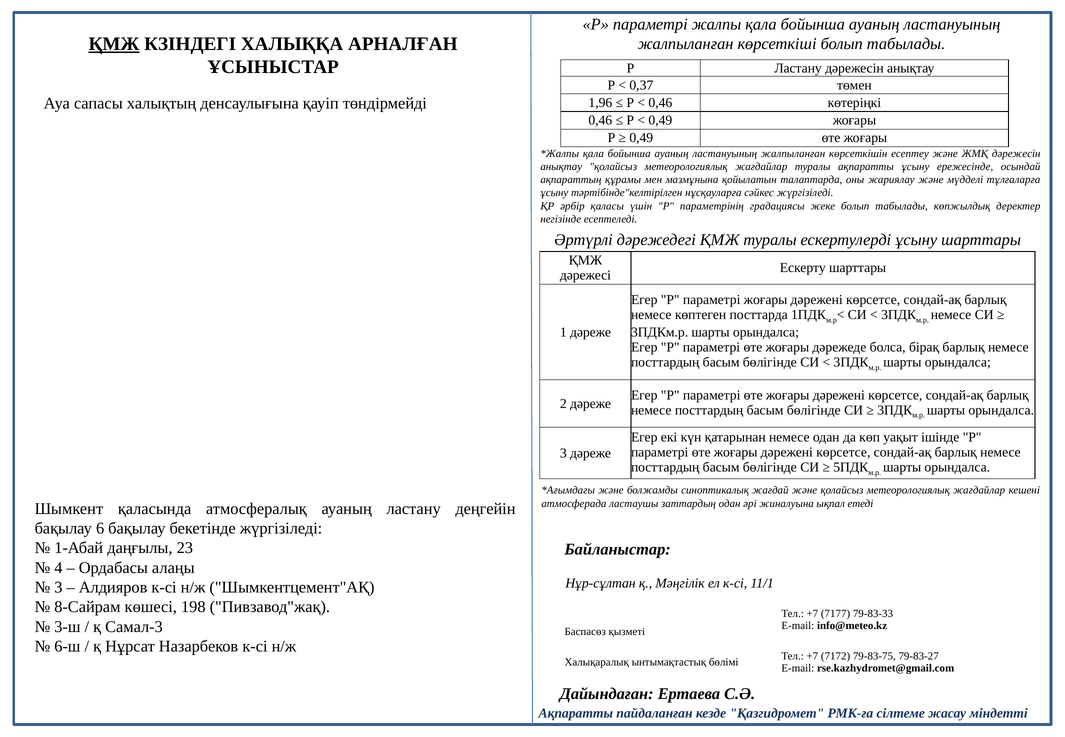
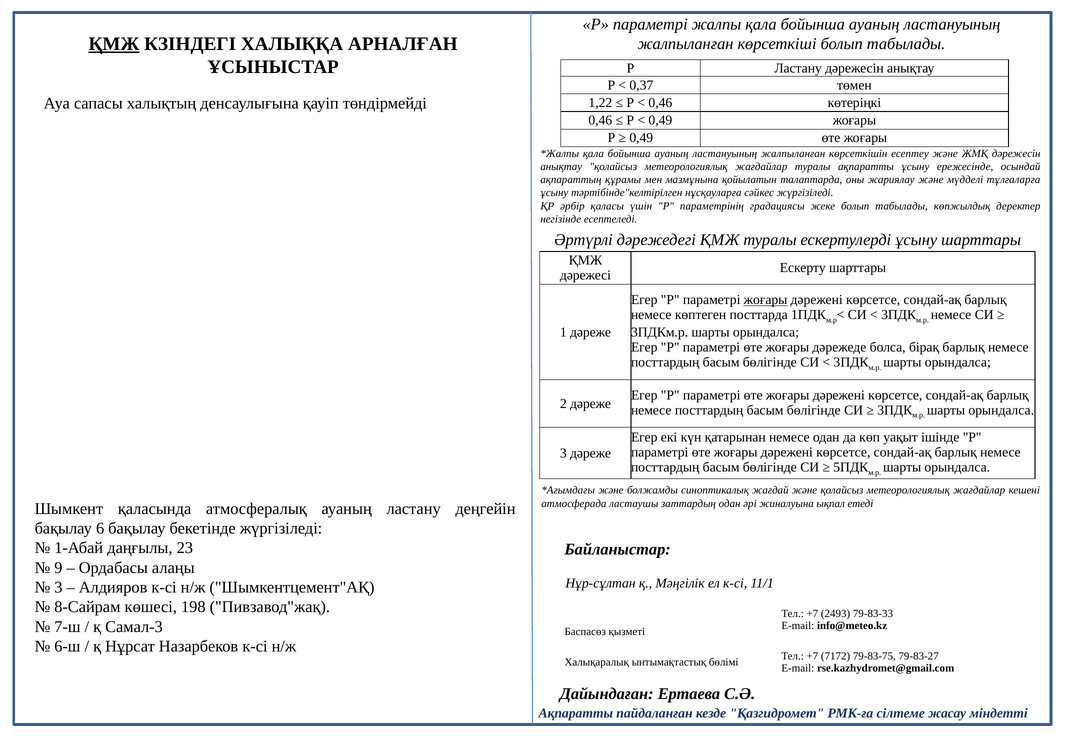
1,96: 1,96 -> 1,22
жоғары at (766, 300) underline: none -> present
4: 4 -> 9
7177: 7177 -> 2493
3-ш: 3-ш -> 7-ш
